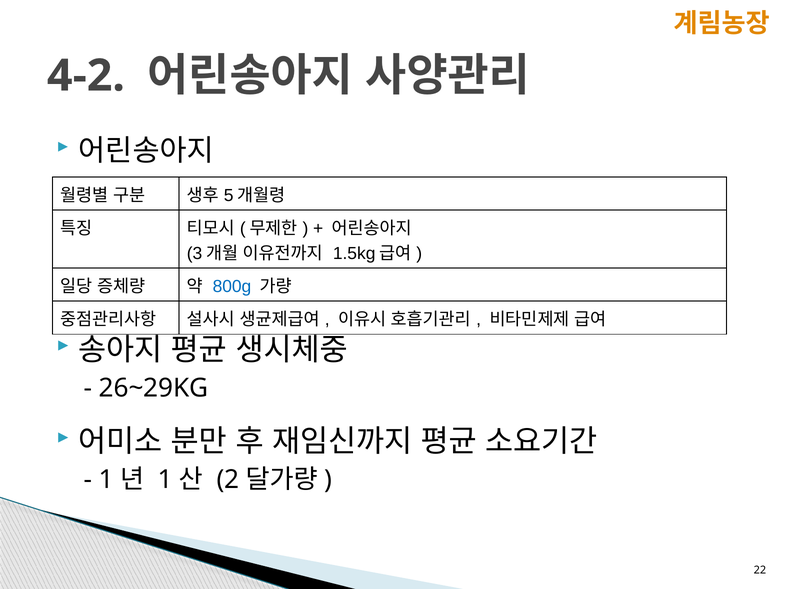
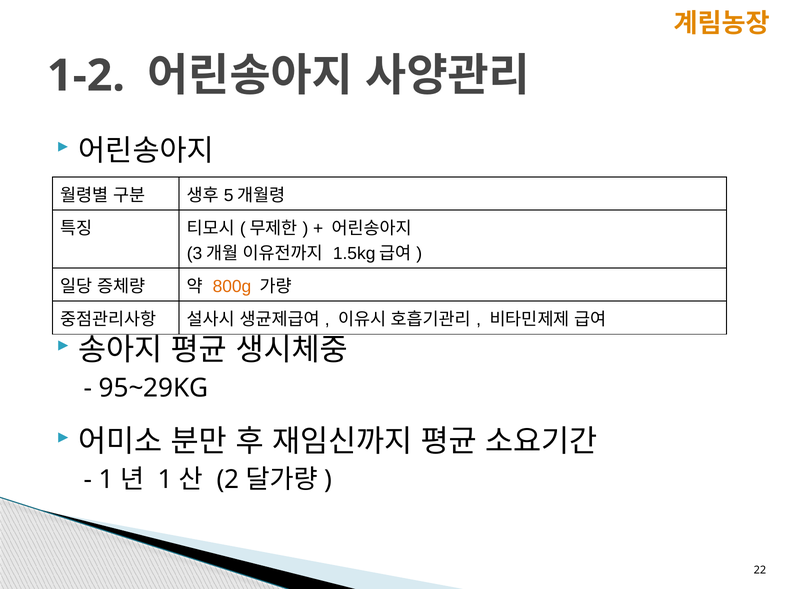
4-2: 4-2 -> 1-2
800g colour: blue -> orange
26~29KG: 26~29KG -> 95~29KG
